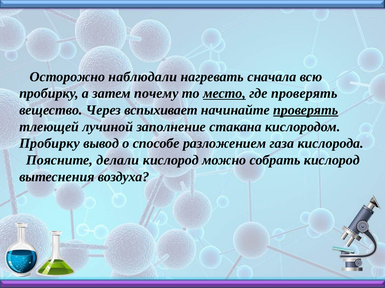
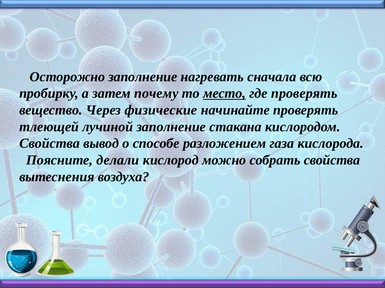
Осторожно наблюдали: наблюдали -> заполнение
вспыхивает: вспыхивает -> физические
проверять at (306, 110) underline: present -> none
Пробирку at (49, 144): Пробирку -> Свойства
собрать кислород: кислород -> свойства
